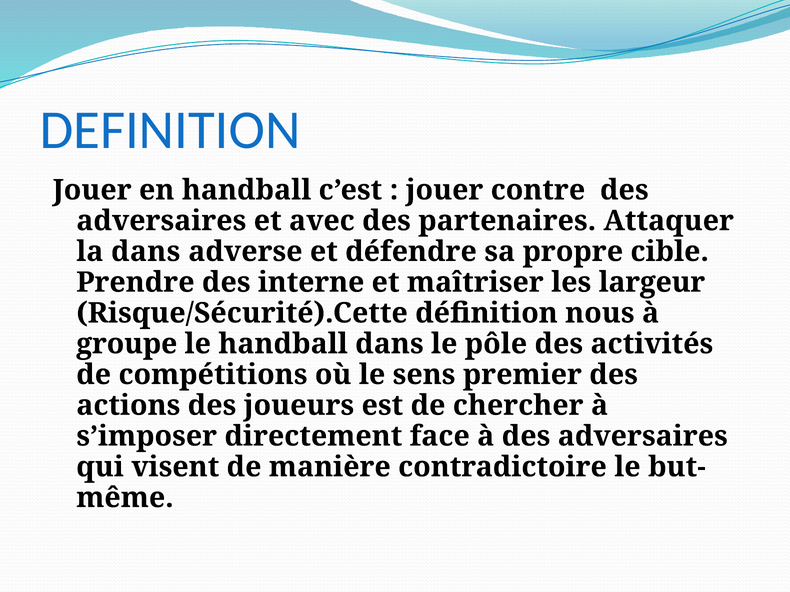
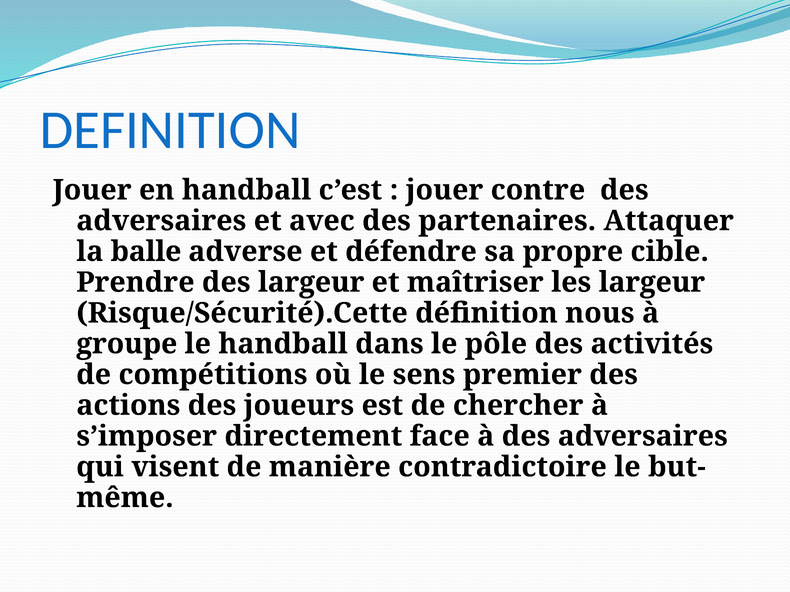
la dans: dans -> balle
des interne: interne -> largeur
